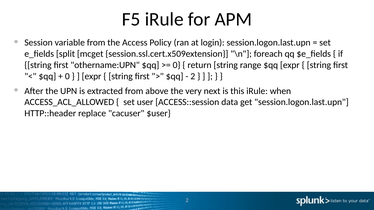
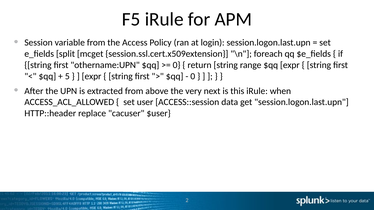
0 at (67, 76): 0 -> 5
2 at (193, 76): 2 -> 0
